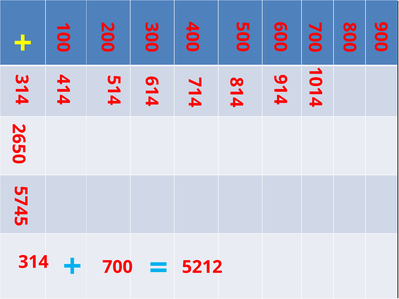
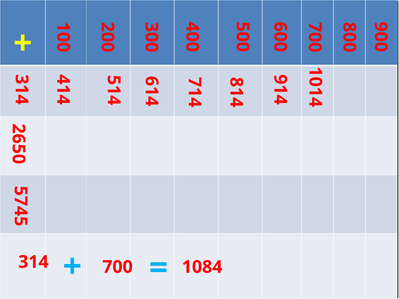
5212: 5212 -> 1084
